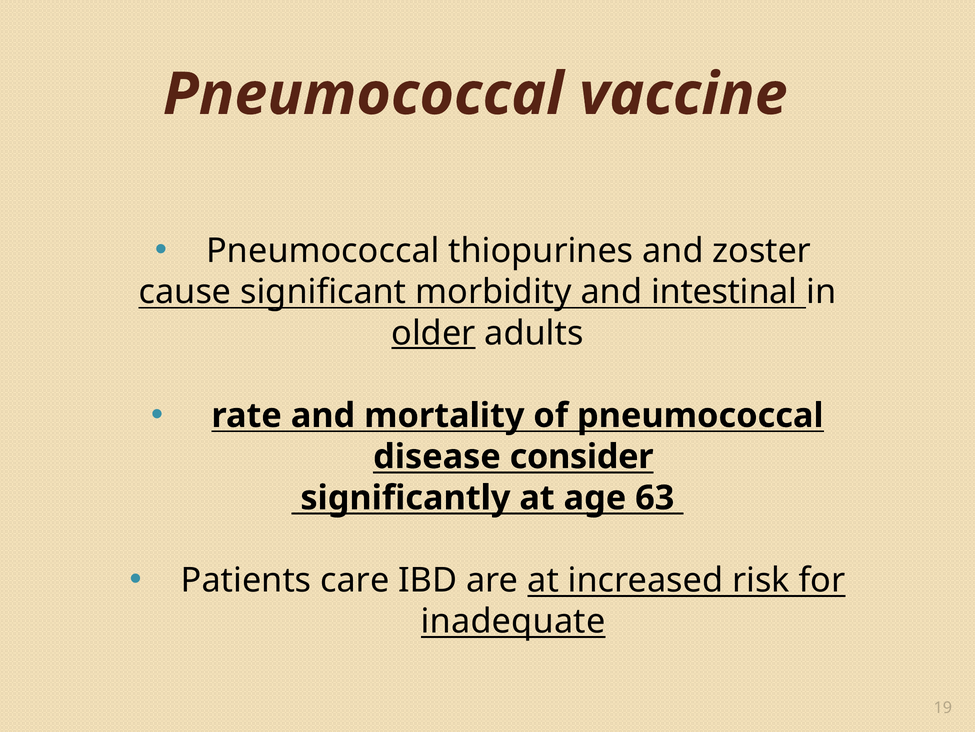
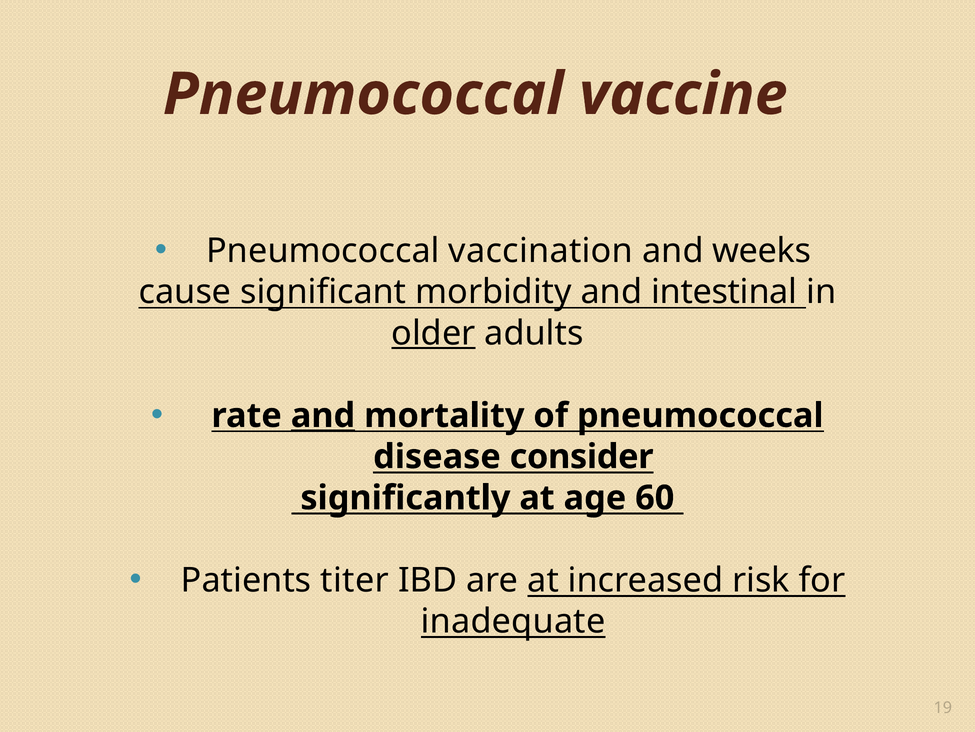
thiopurines: thiopurines -> vaccination
zoster: zoster -> weeks
and at (323, 415) underline: none -> present
63: 63 -> 60
care: care -> titer
